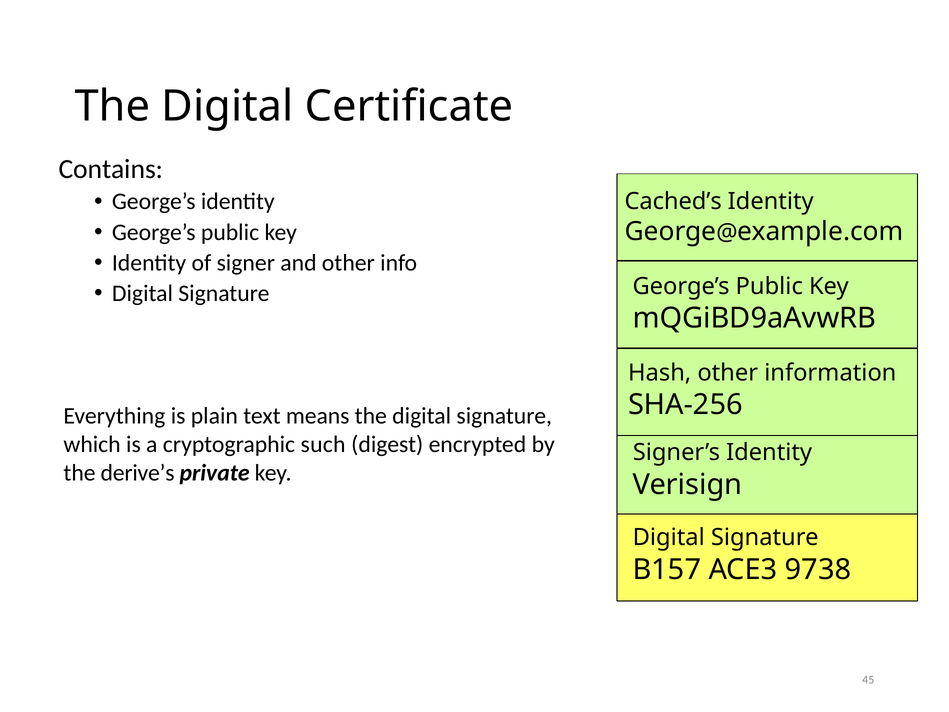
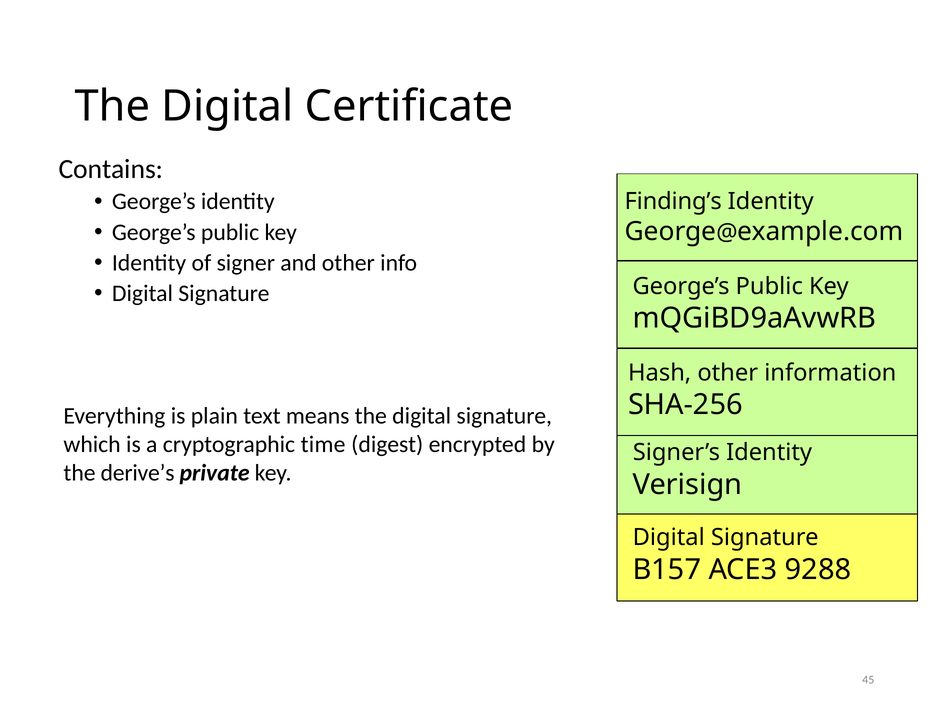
Cached’s: Cached’s -> Finding’s
such: such -> time
9738: 9738 -> 9288
